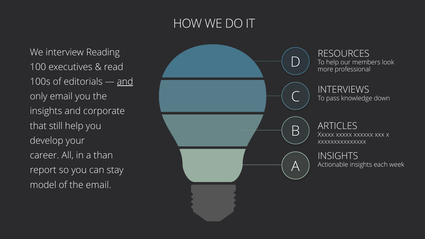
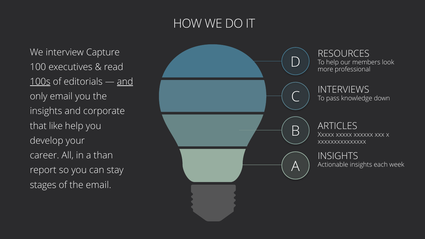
Reading: Reading -> Capture
100s underline: none -> present
still: still -> like
model: model -> stages
